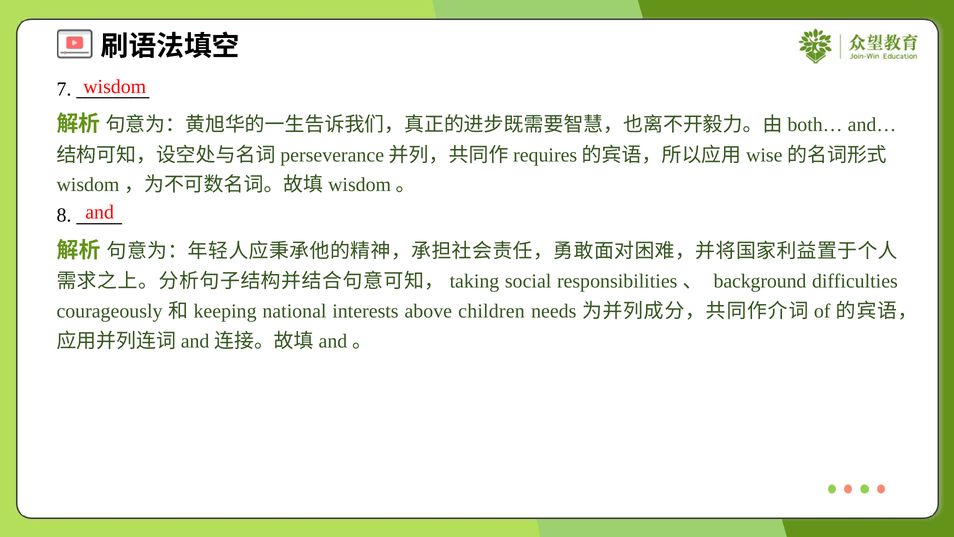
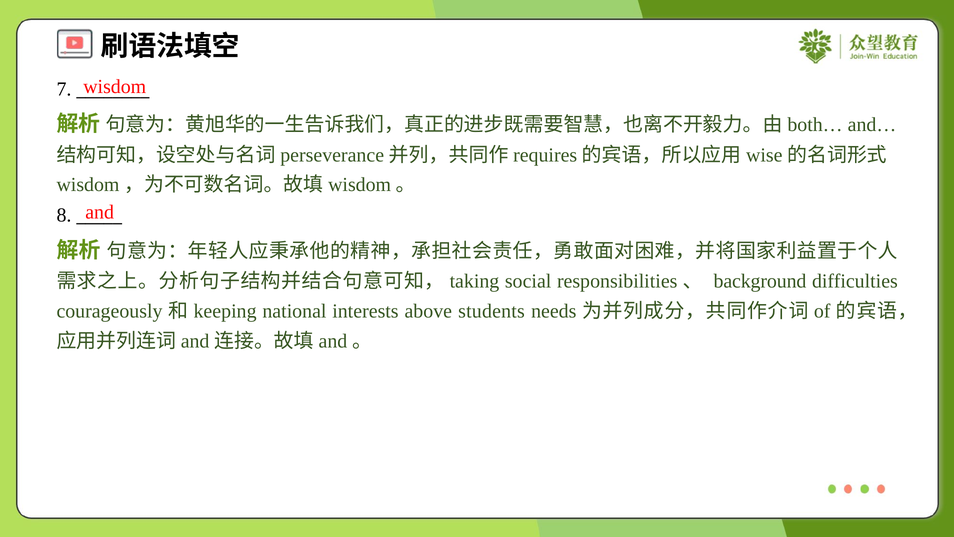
children: children -> students
